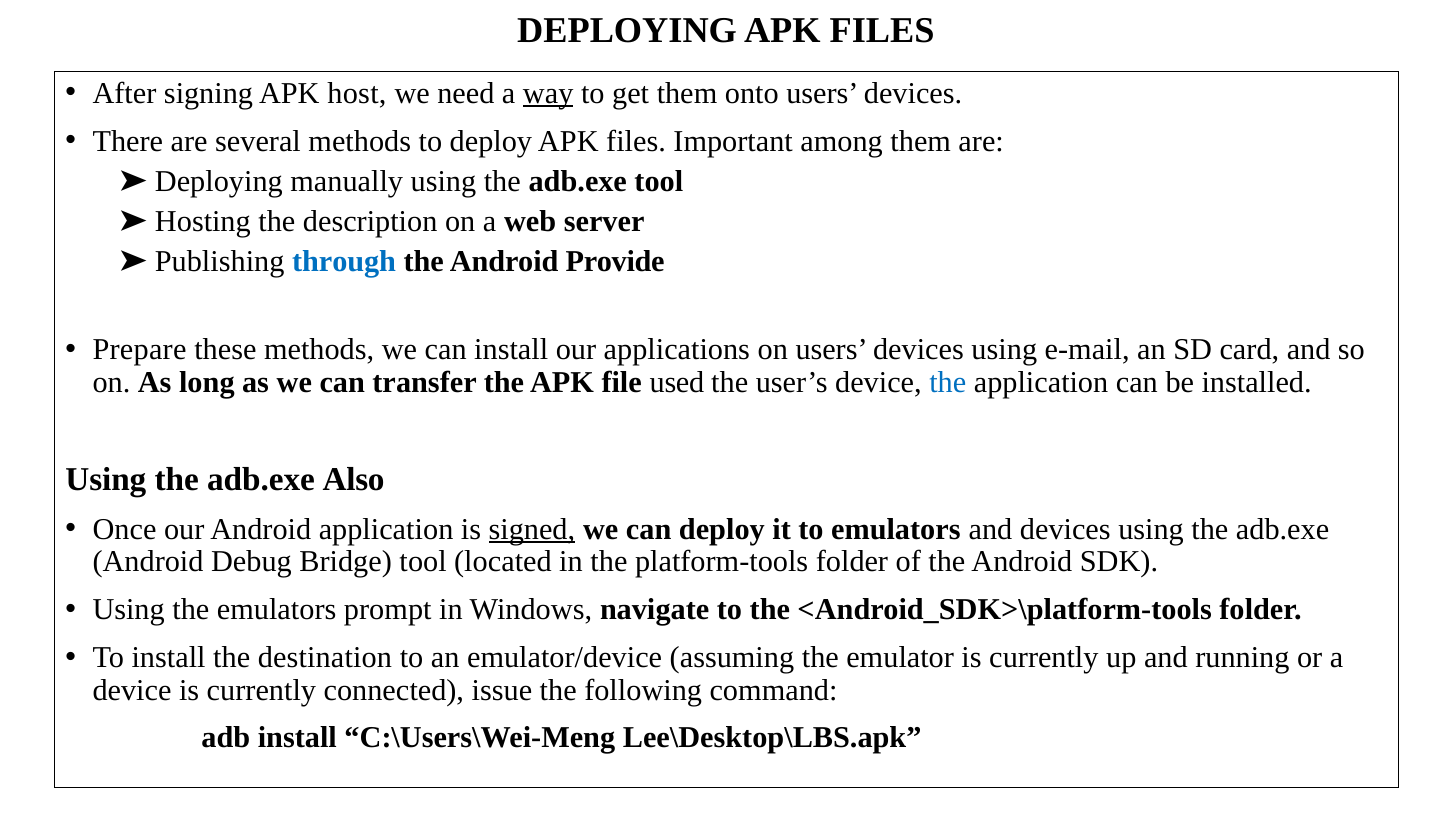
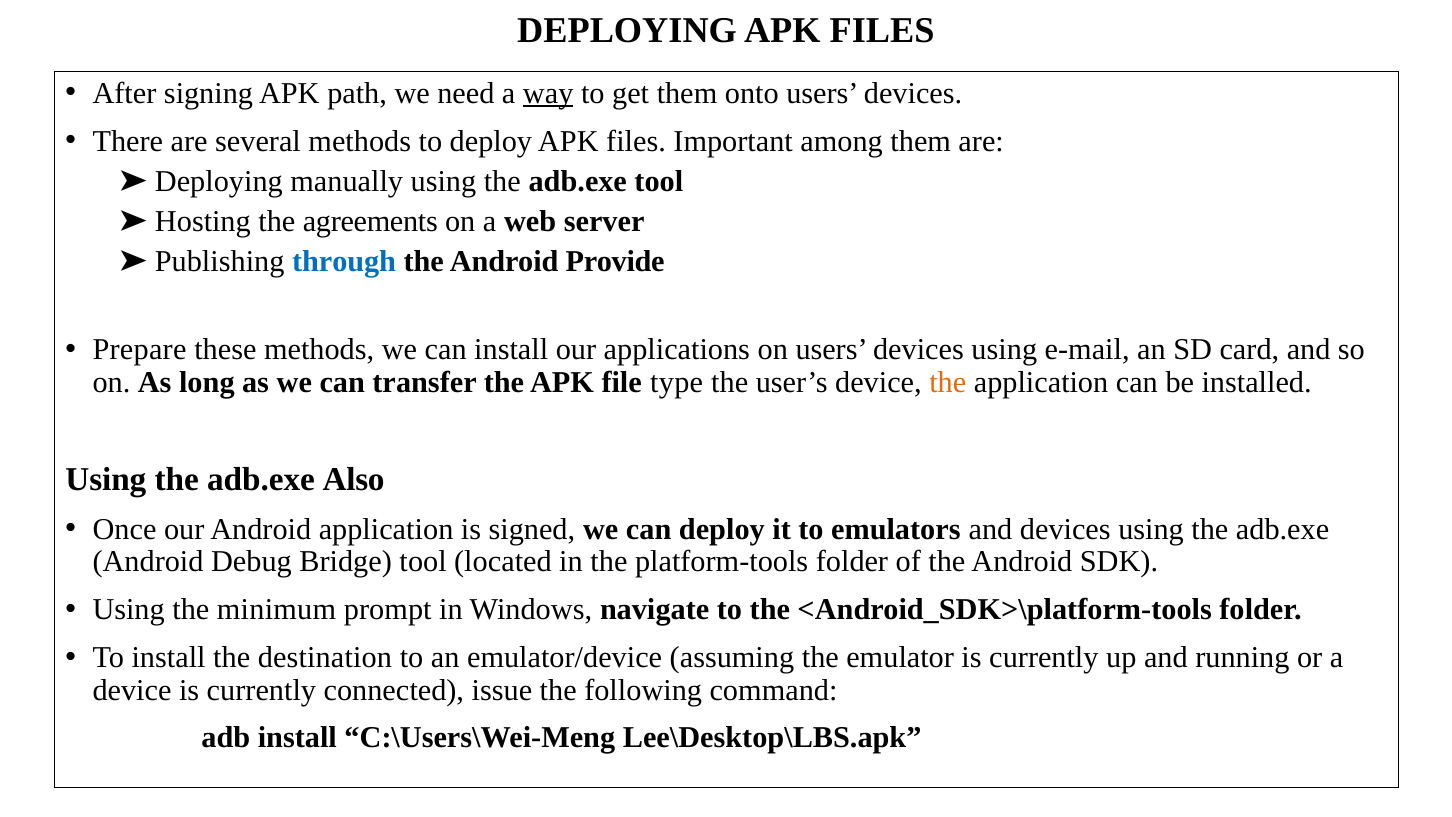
host: host -> path
description: description -> agreements
used: used -> type
the at (948, 382) colour: blue -> orange
signed underline: present -> none
the emulators: emulators -> minimum
